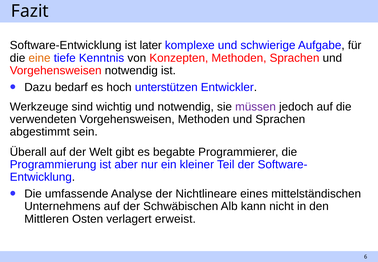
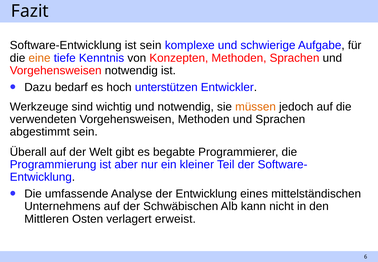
ist later: later -> sein
müssen colour: purple -> orange
der Nichtlineare: Nichtlineare -> Entwicklung
